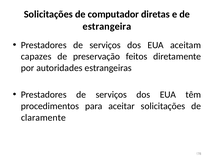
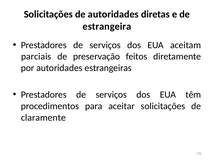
de computador: computador -> autoridades
capazes: capazes -> parciais
